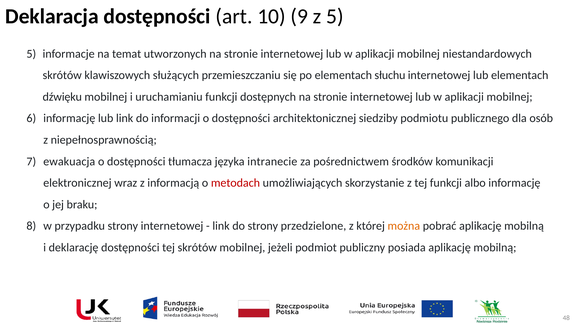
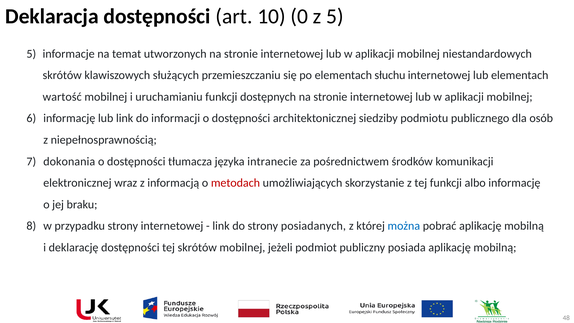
9: 9 -> 0
dźwięku: dźwięku -> wartość
ewakuacja: ewakuacja -> dokonania
przedzielone: przedzielone -> posiadanych
można colour: orange -> blue
